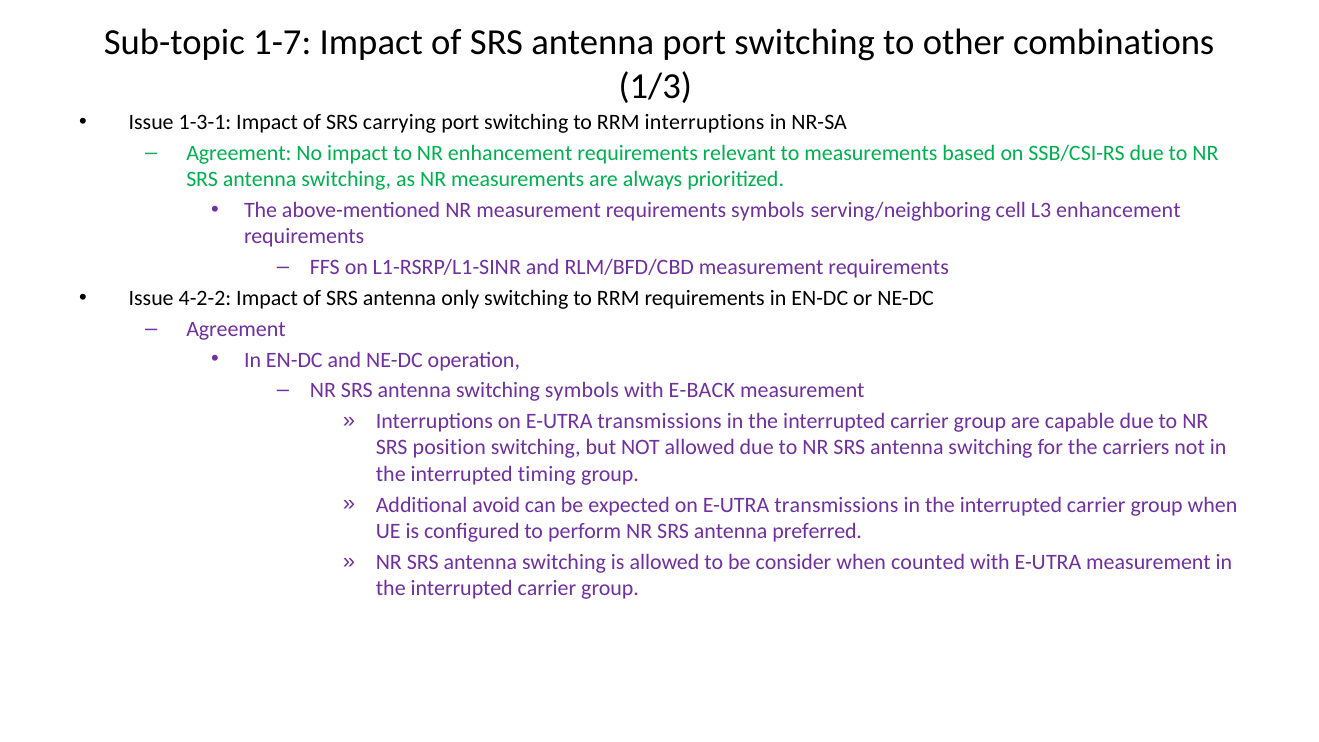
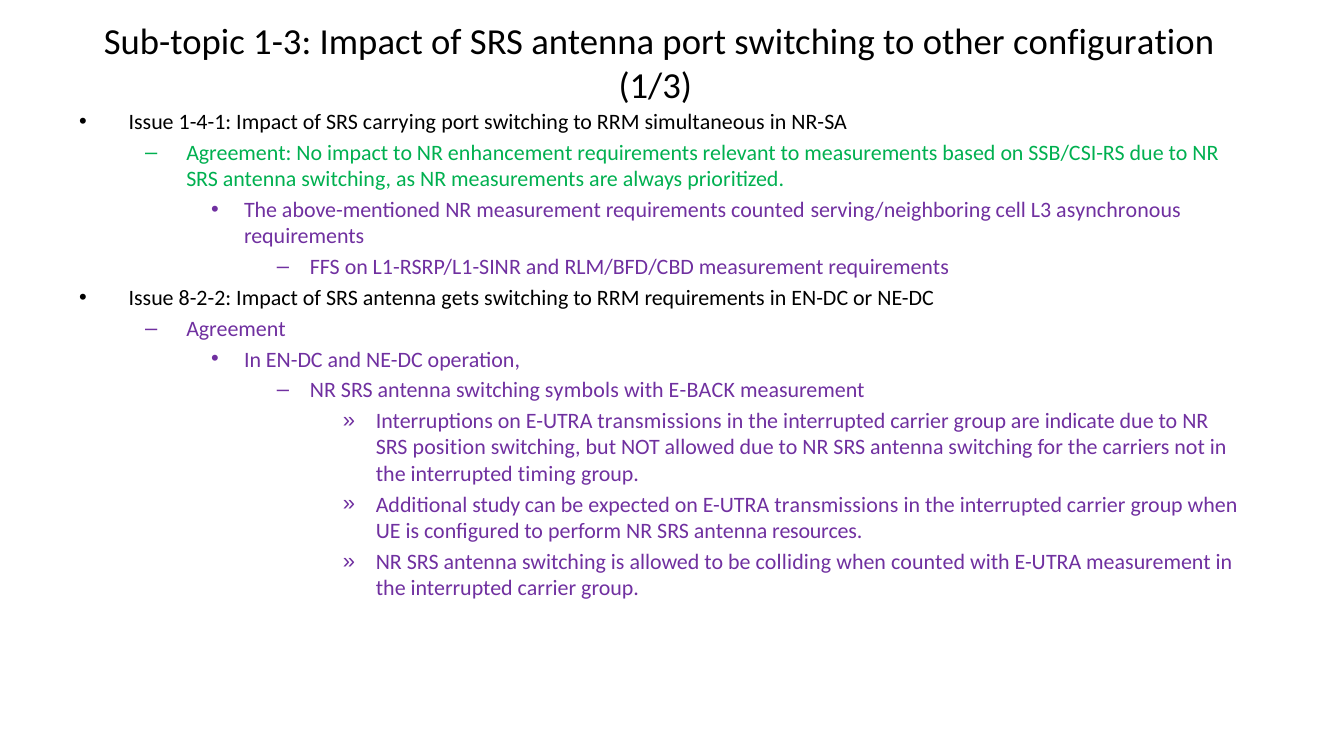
1-7: 1-7 -> 1-3
combinations: combinations -> configuration
1-3-1: 1-3-1 -> 1-4-1
RRM interruptions: interruptions -> simultaneous
requirements symbols: symbols -> counted
L3 enhancement: enhancement -> asynchronous
4-2-2: 4-2-2 -> 8-2-2
only: only -> gets
capable: capable -> indicate
avoid: avoid -> study
preferred: preferred -> resources
consider: consider -> colliding
